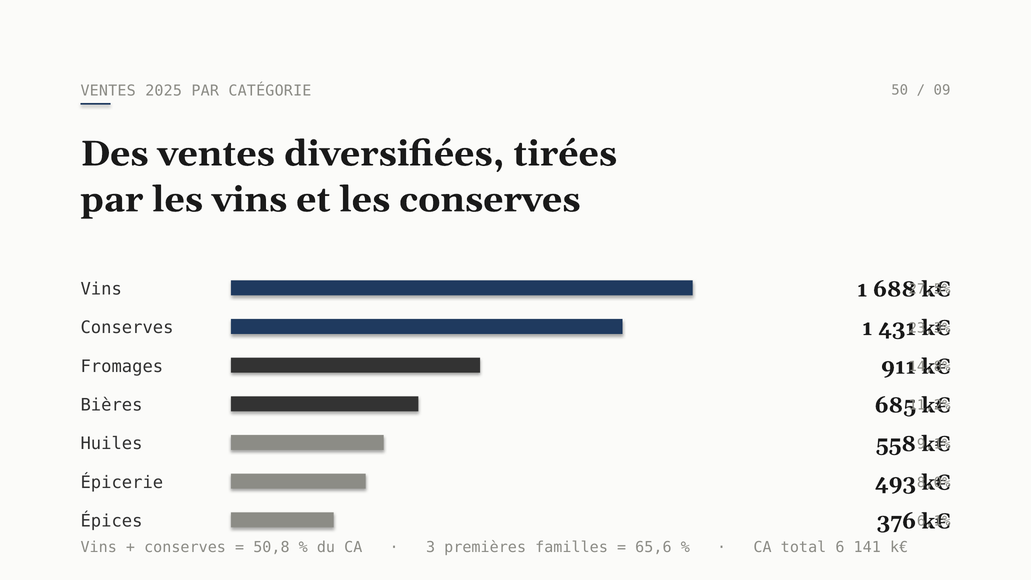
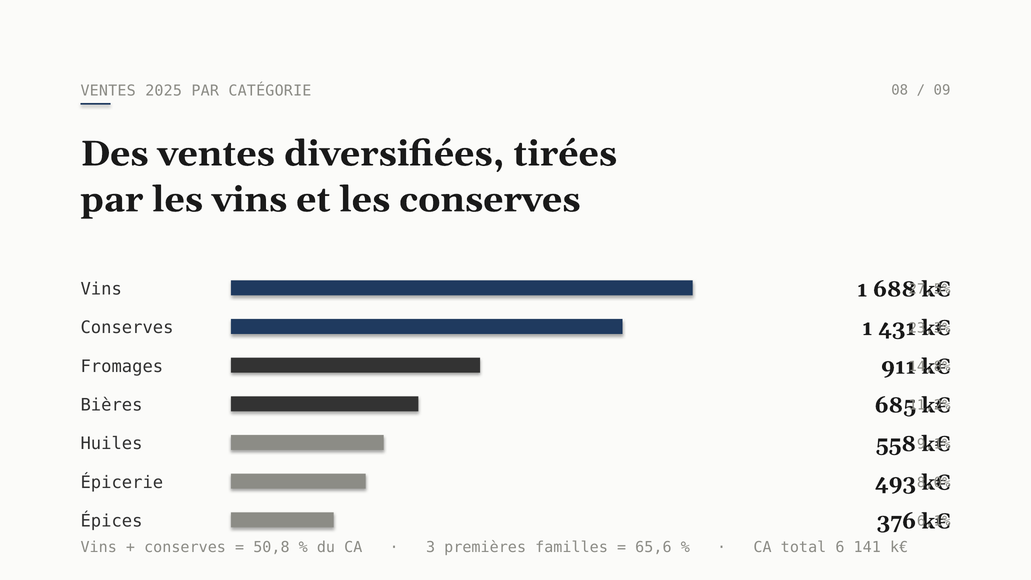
50: 50 -> 08
